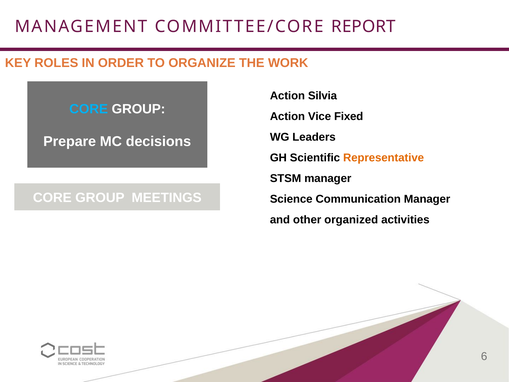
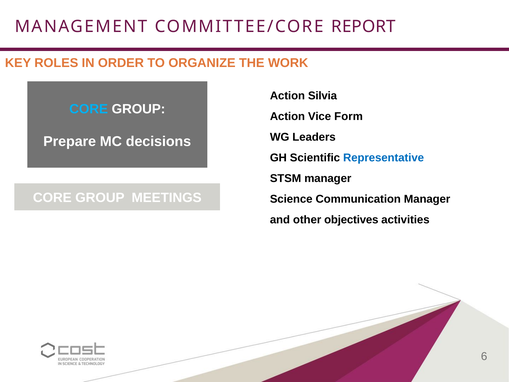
Fixed: Fixed -> Form
Representative colour: orange -> blue
organized: organized -> objectives
